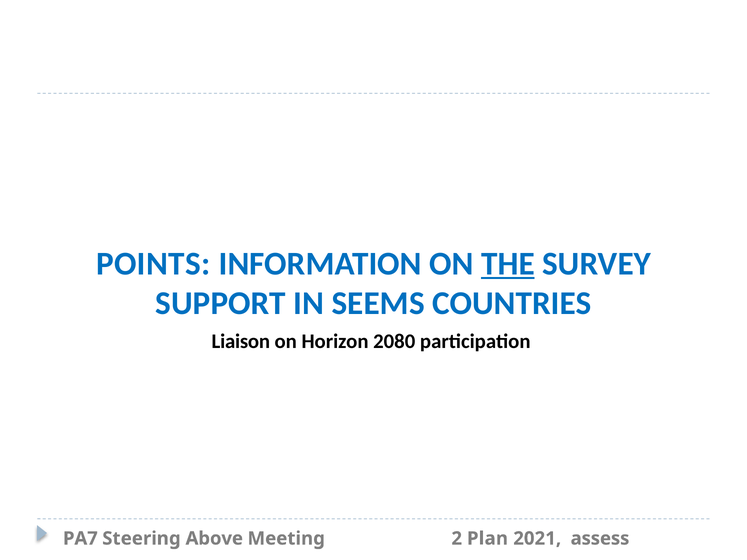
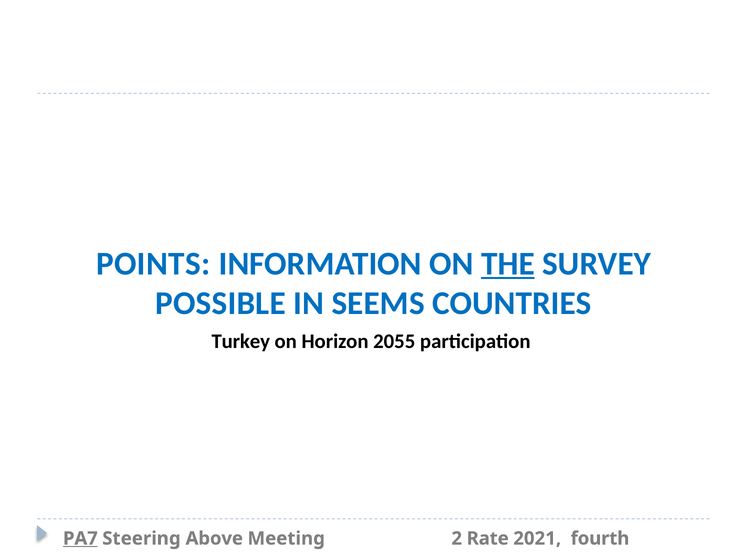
SUPPORT: SUPPORT -> POSSIBLE
Liaison: Liaison -> Turkey
2080: 2080 -> 2055
PA7 underline: none -> present
Plan: Plan -> Rate
assess: assess -> fourth
